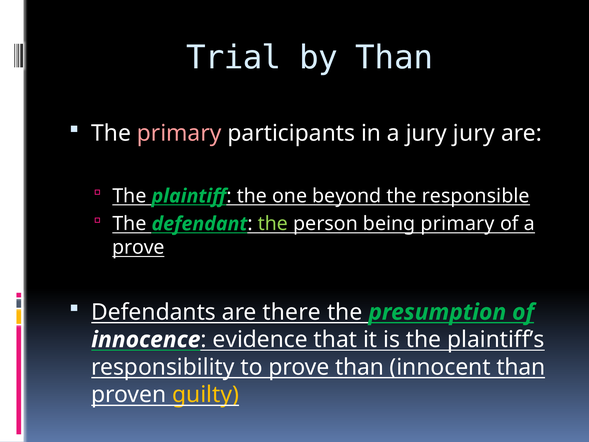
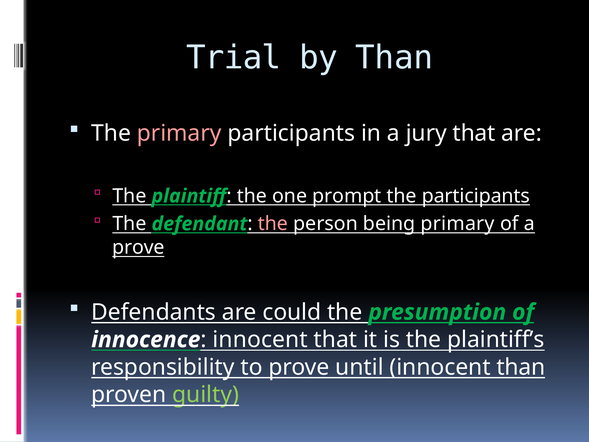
jury jury: jury -> that
beyond: beyond -> prompt
the responsible: responsible -> participants
the at (273, 224) colour: light green -> pink
there: there -> could
evidence at (260, 339): evidence -> innocent
prove than: than -> until
guilty colour: yellow -> light green
